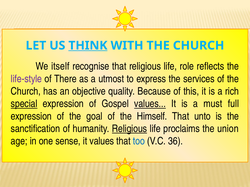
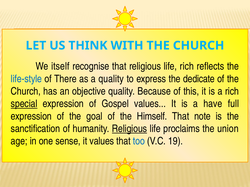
THINK underline: present -> none
life role: role -> rich
life-style colour: purple -> blue
a utmost: utmost -> quality
services: services -> dedicate
values at (150, 104) underline: present -> none
must: must -> have
unto: unto -> note
36: 36 -> 19
